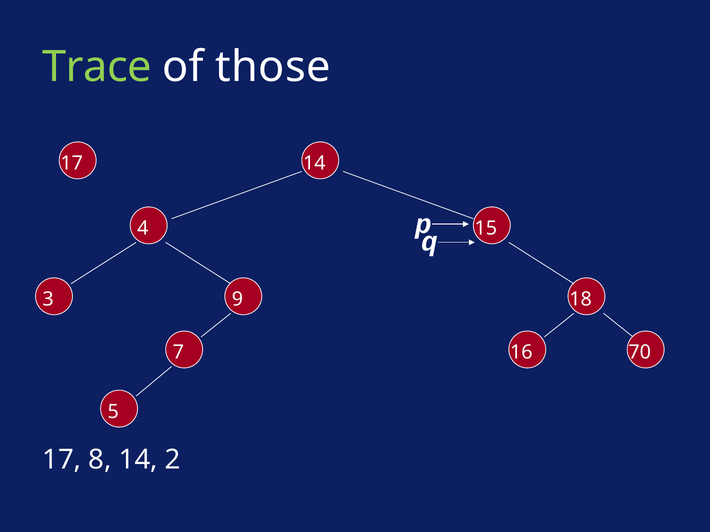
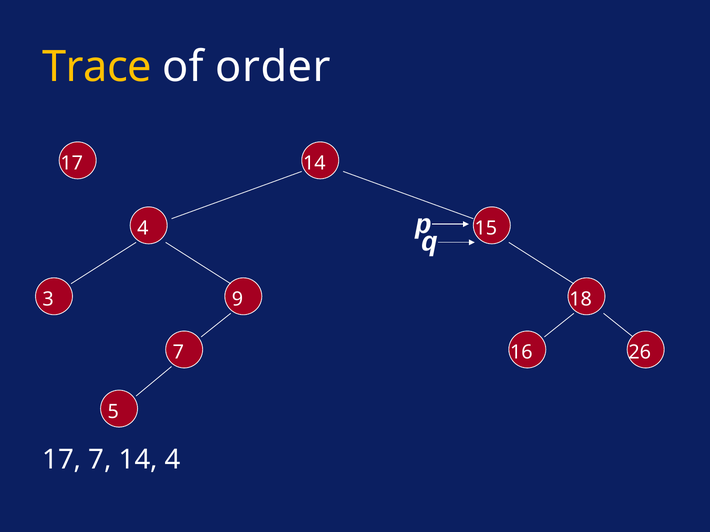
Trace colour: light green -> yellow
those: those -> order
70: 70 -> 26
17 8: 8 -> 7
14 2: 2 -> 4
